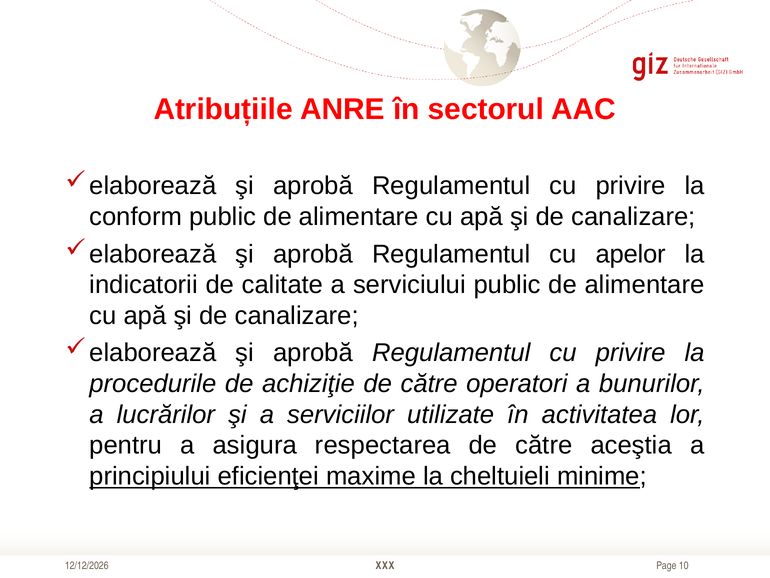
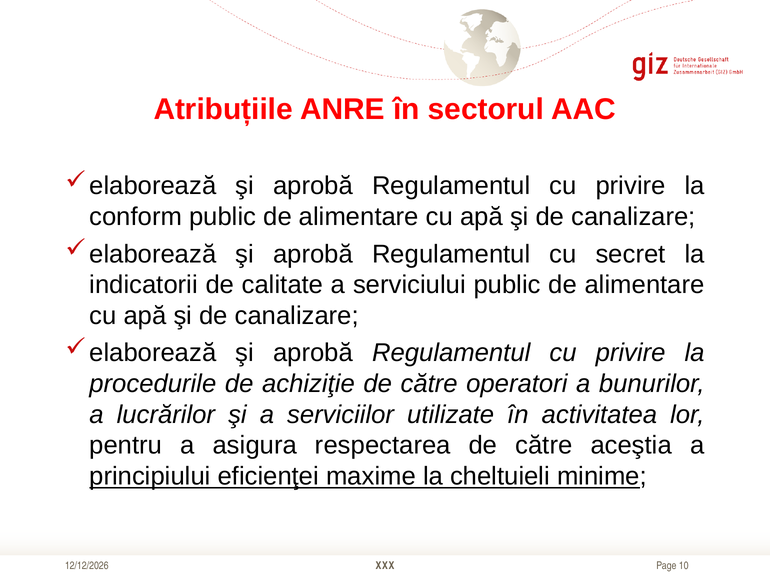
apelor: apelor -> secret
